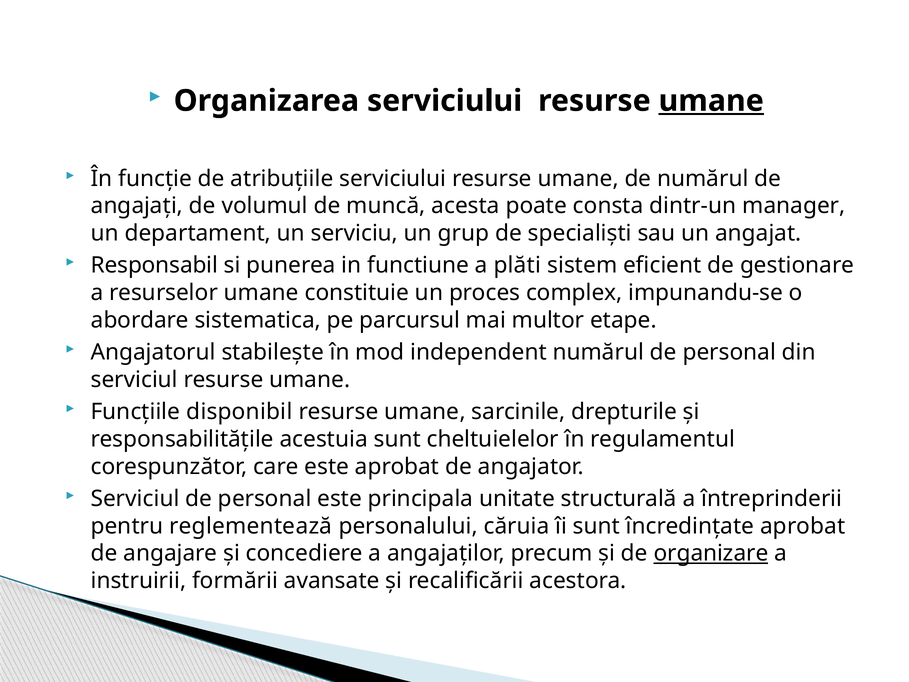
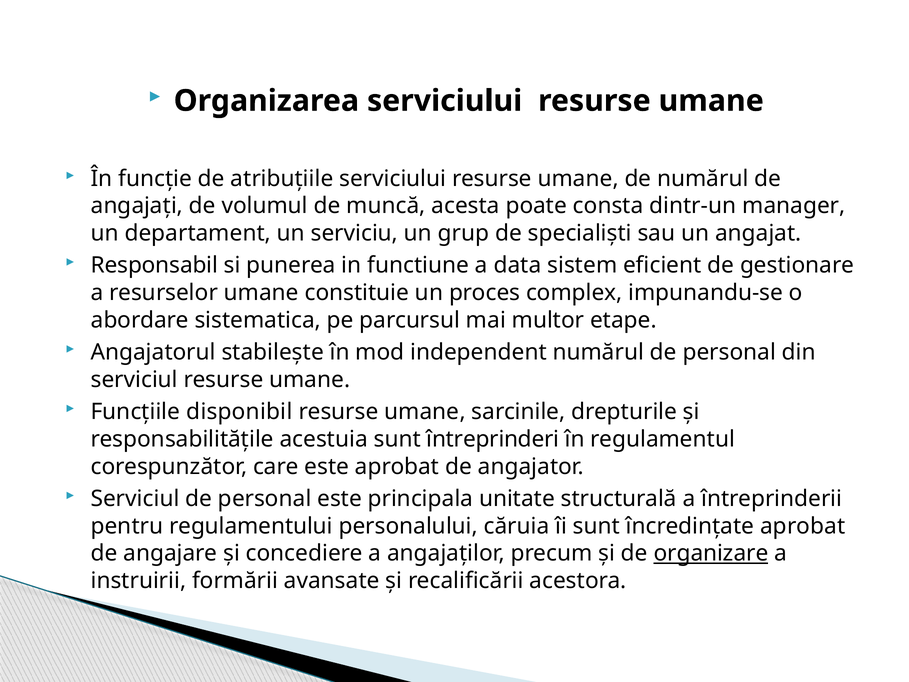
umane at (711, 101) underline: present -> none
plăti: plăti -> data
cheltuielelor: cheltuielelor -> întreprinderi
reglementează: reglementează -> regulamentului
